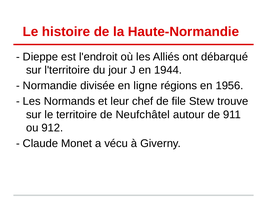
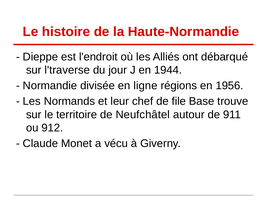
l'territoire: l'territoire -> l'traverse
Stew: Stew -> Base
